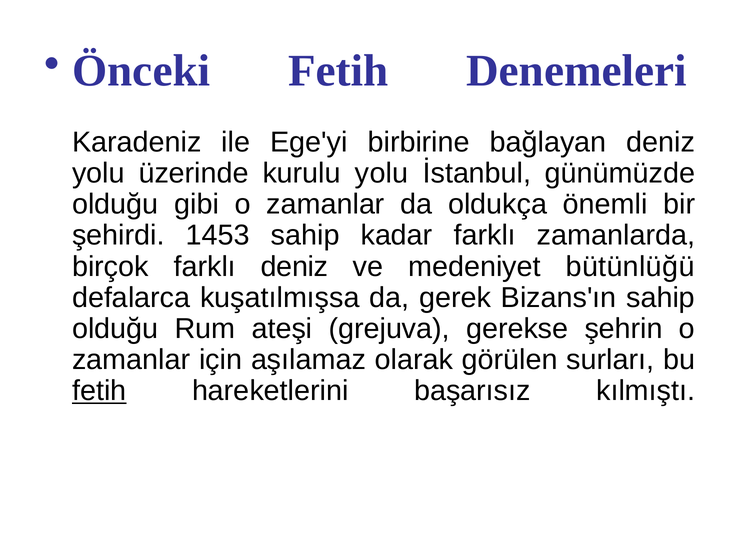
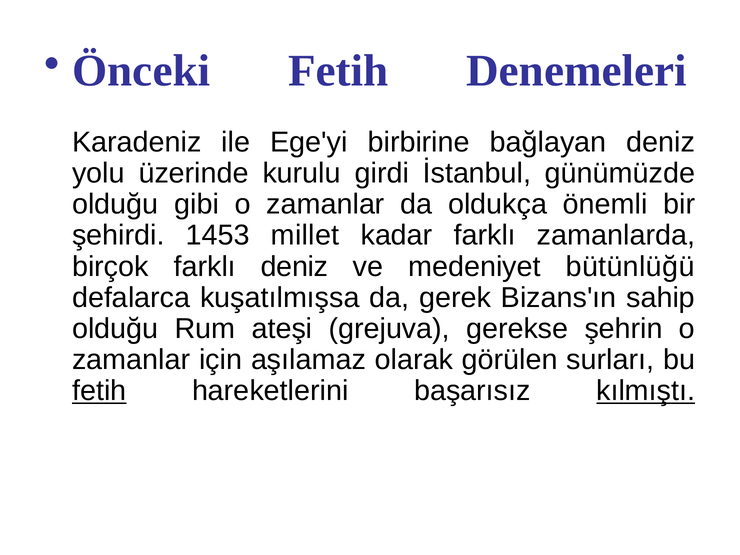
kurulu yolu: yolu -> girdi
1453 sahip: sahip -> millet
kılmıştı underline: none -> present
